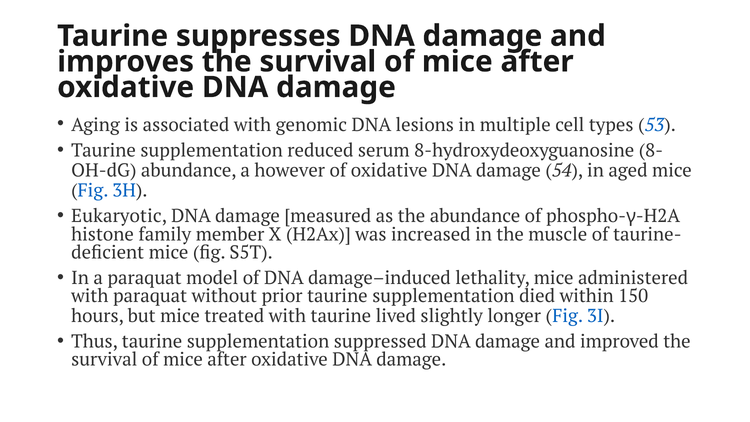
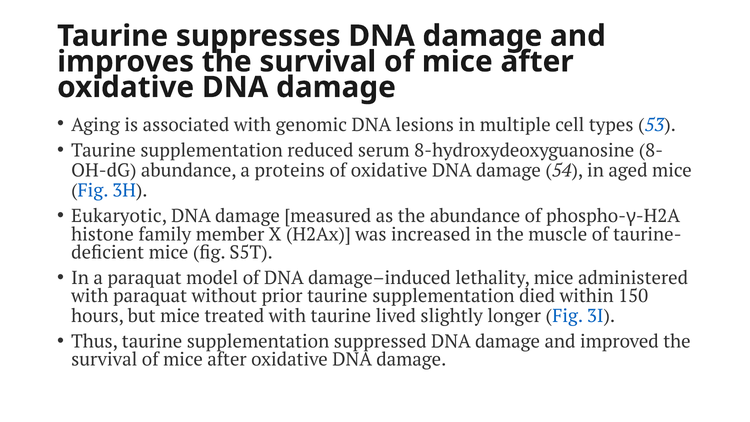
however: however -> proteins
